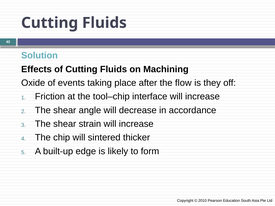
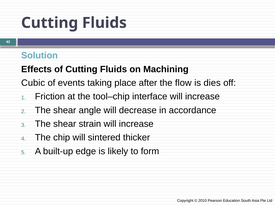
Oxide: Oxide -> Cubic
they: they -> dies
